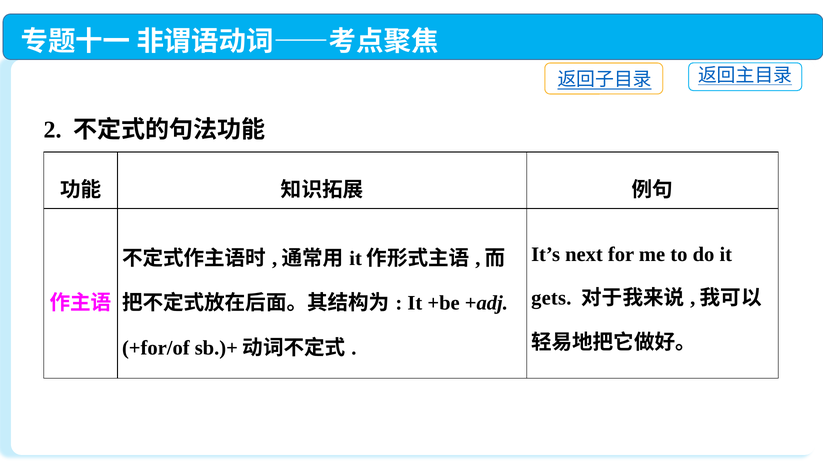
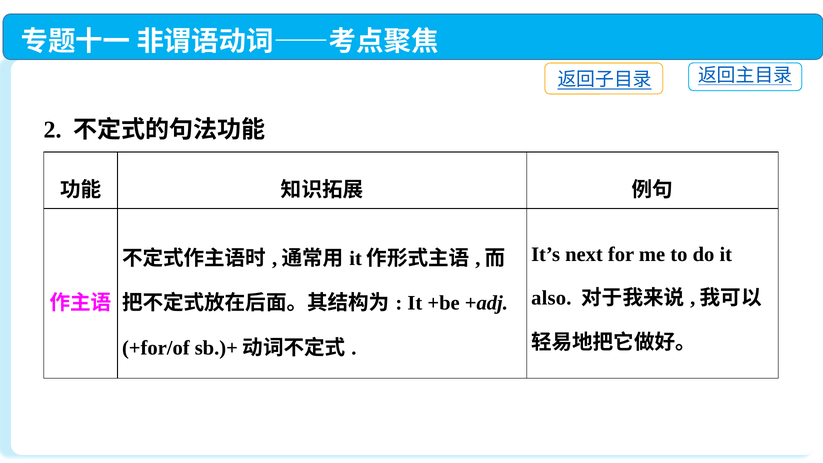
gets: gets -> also
